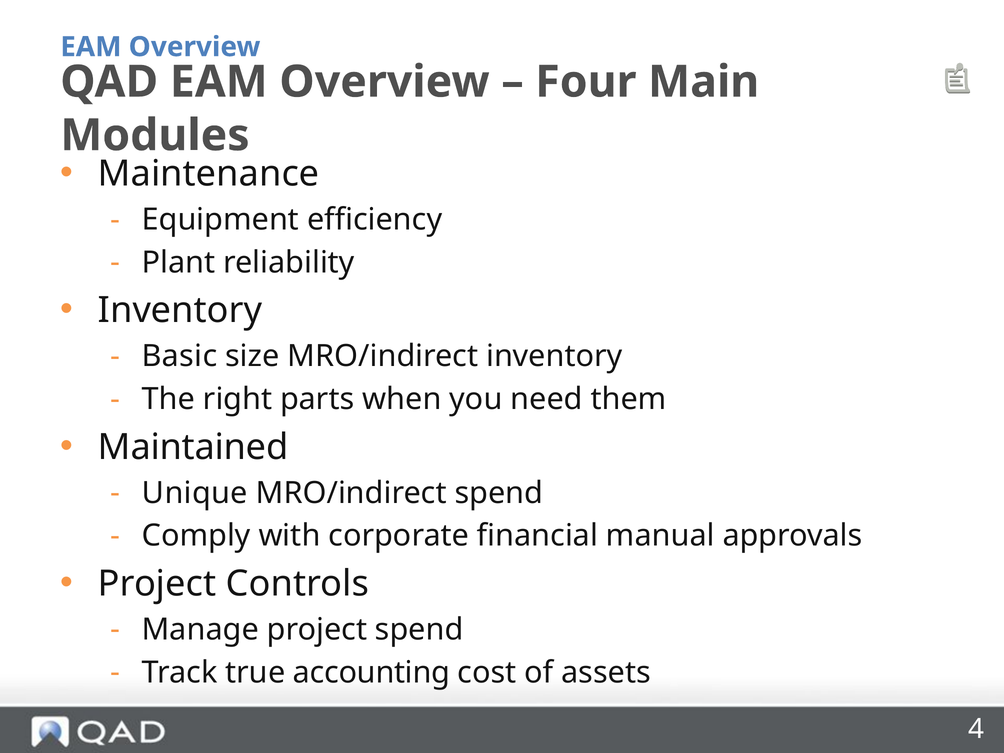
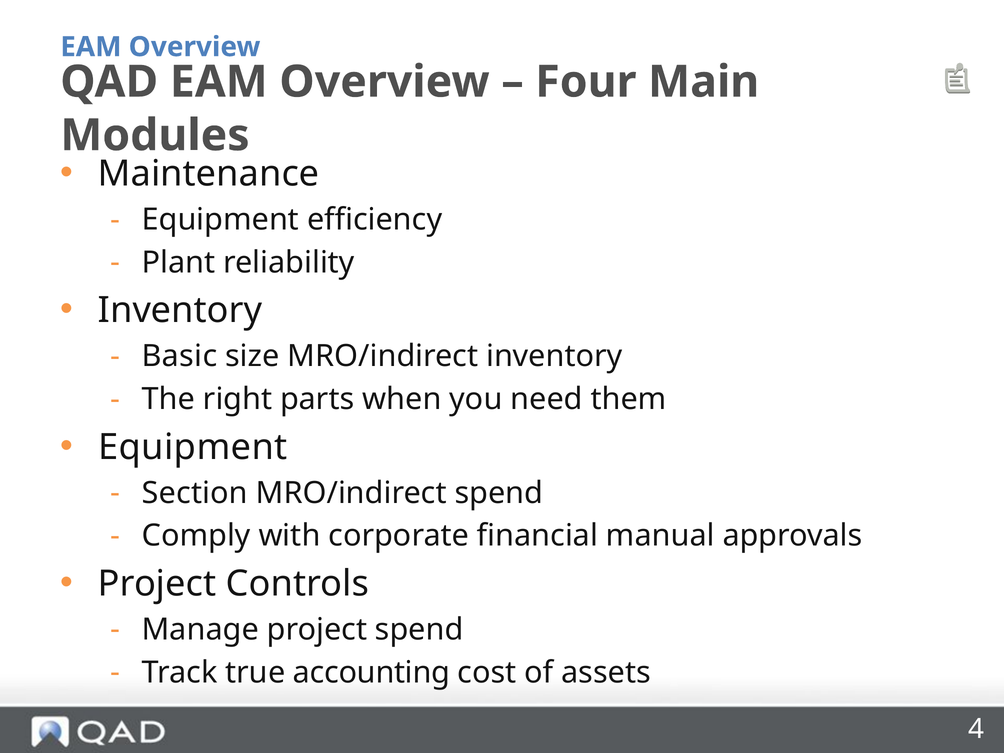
Maintained at (193, 447): Maintained -> Equipment
Unique: Unique -> Section
